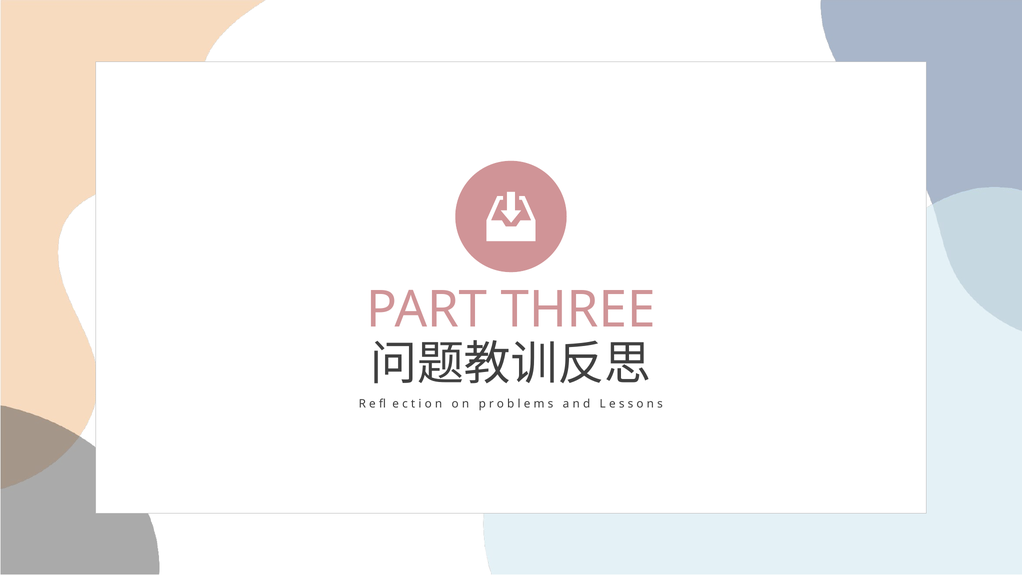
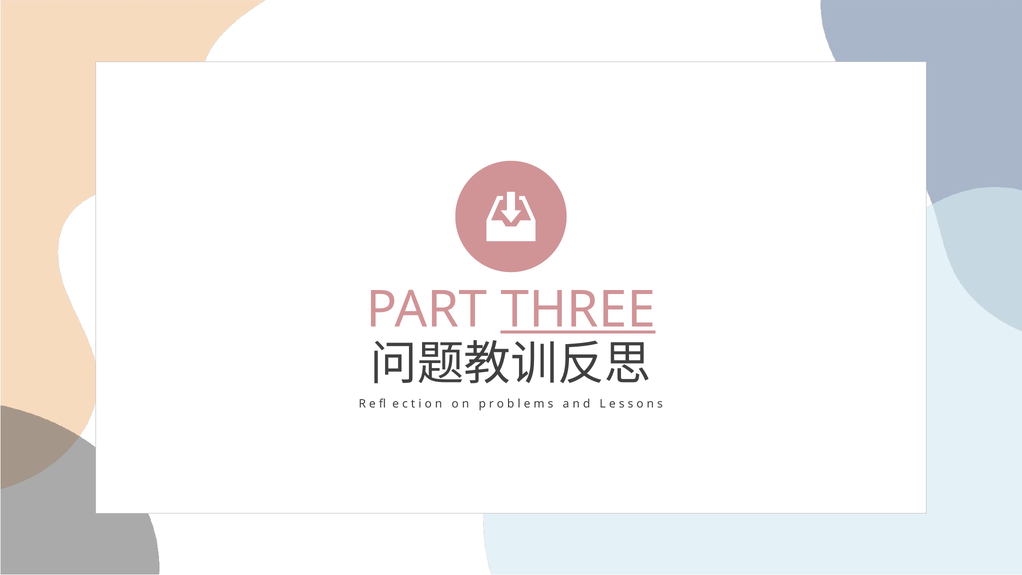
THREE underline: none -> present
